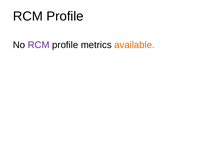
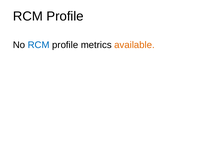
RCM at (39, 45) colour: purple -> blue
